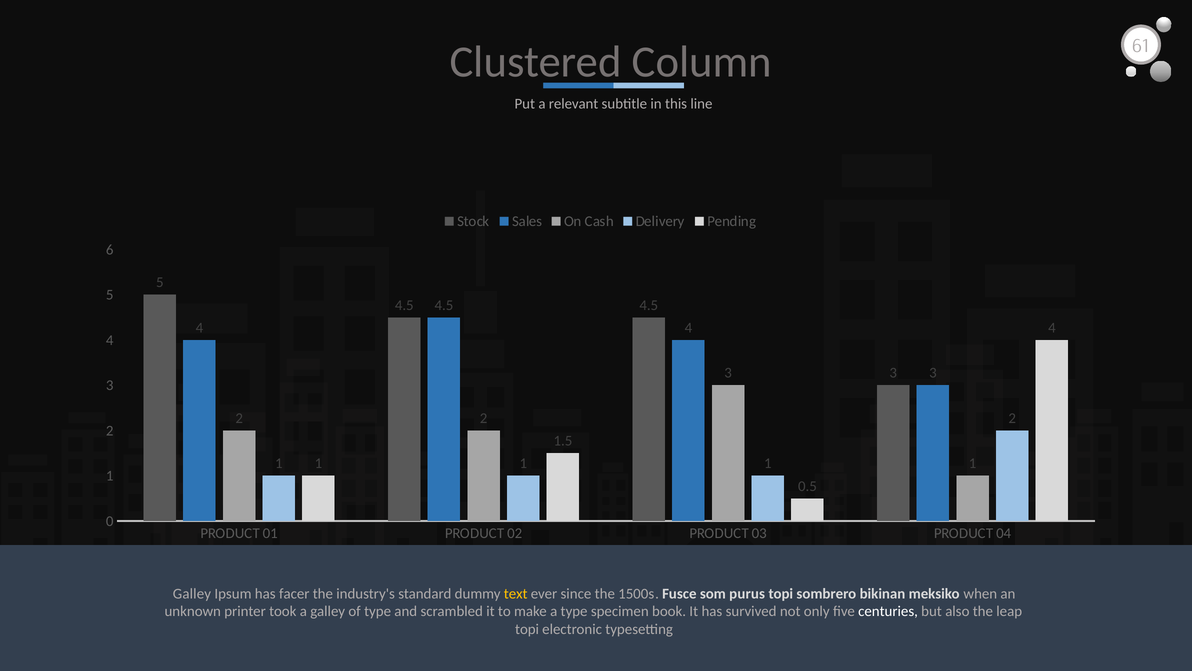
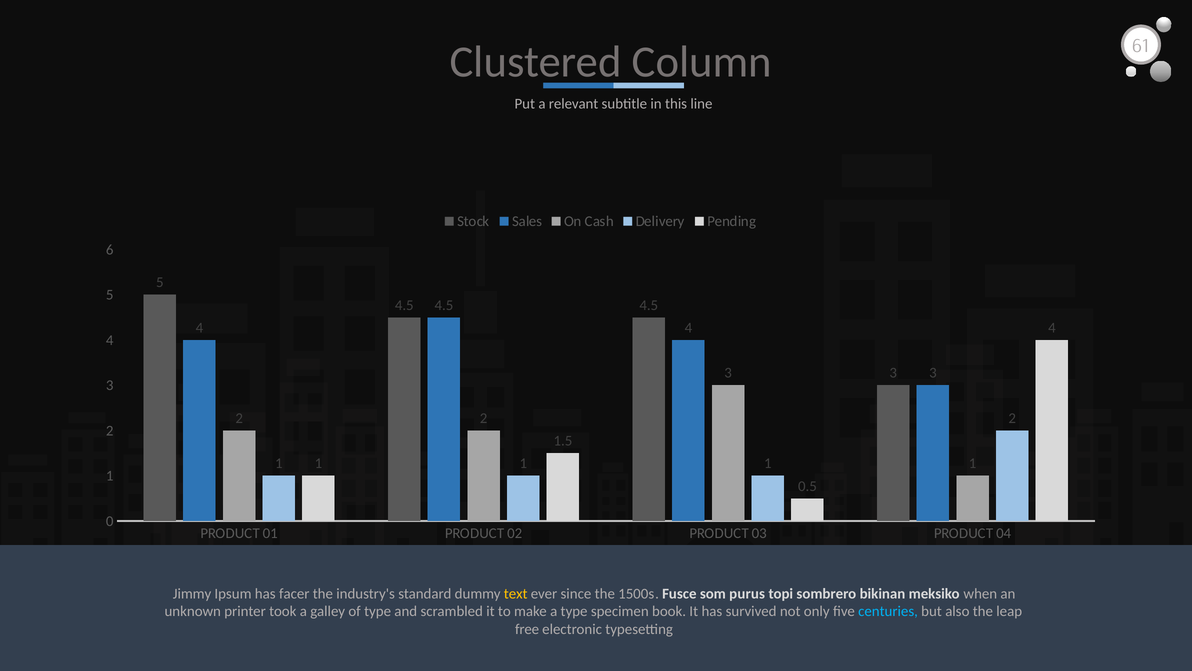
Galley at (192, 593): Galley -> Jimmy
centuries colour: white -> light blue
topi at (527, 629): topi -> free
